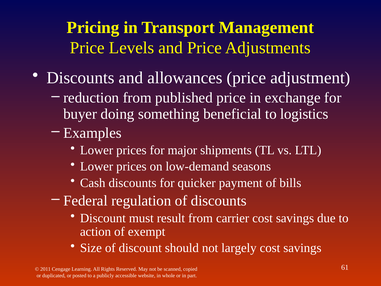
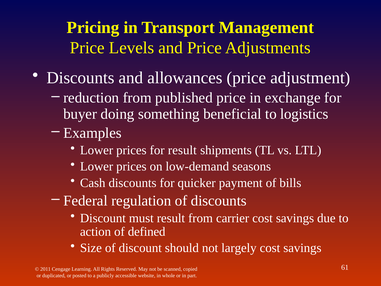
for major: major -> result
exempt: exempt -> defined
